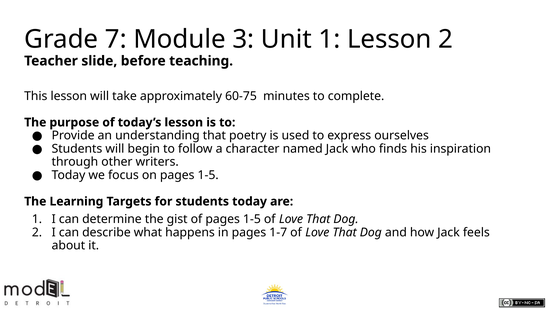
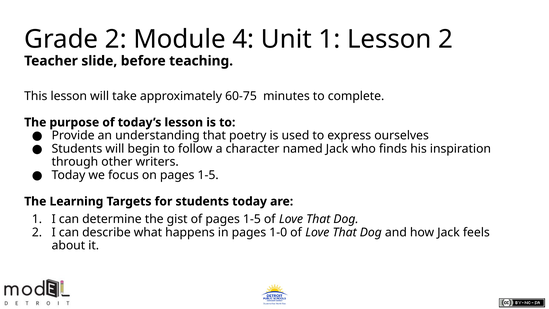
Grade 7: 7 -> 2
3: 3 -> 4
1-7: 1-7 -> 1-0
